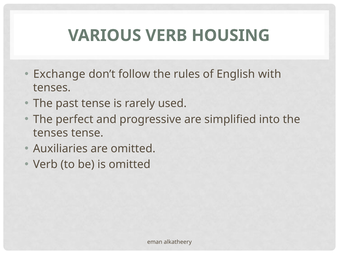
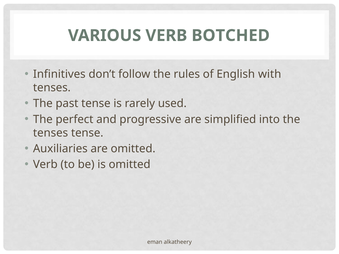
HOUSING: HOUSING -> BOTCHED
Exchange: Exchange -> Infinitives
